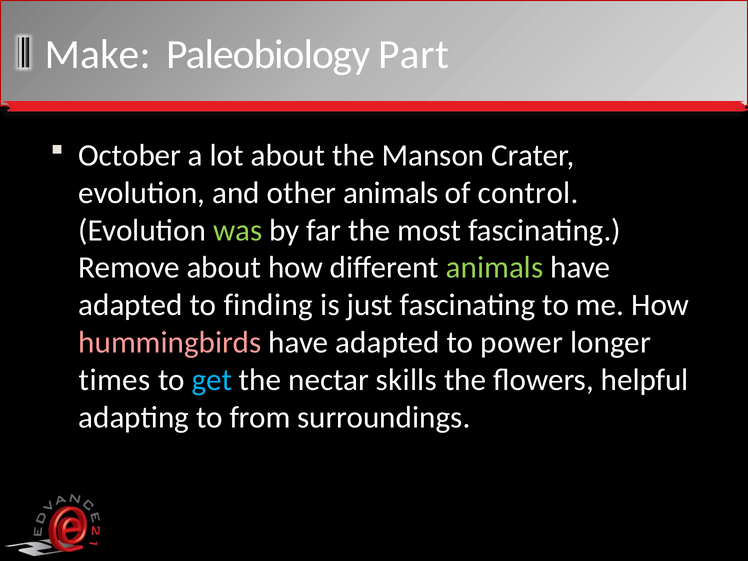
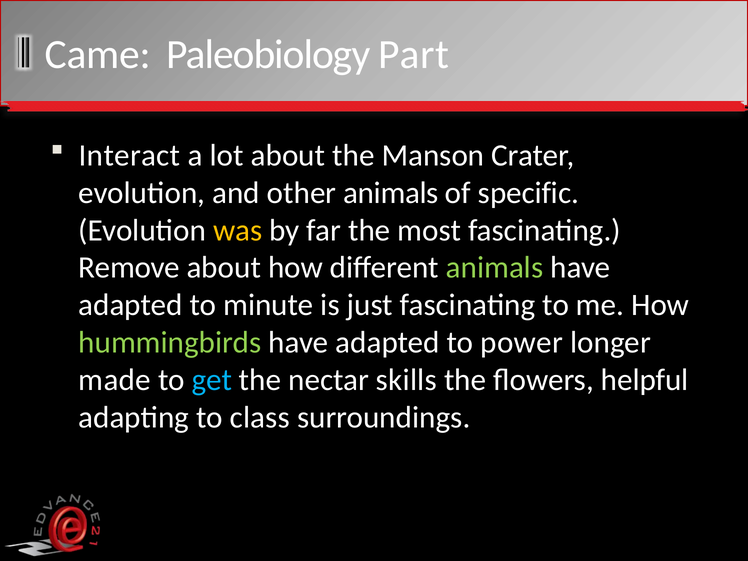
Make: Make -> Came
October: October -> Interact
control: control -> specific
was colour: light green -> yellow
finding: finding -> minute
hummingbirds colour: pink -> light green
times: times -> made
from: from -> class
